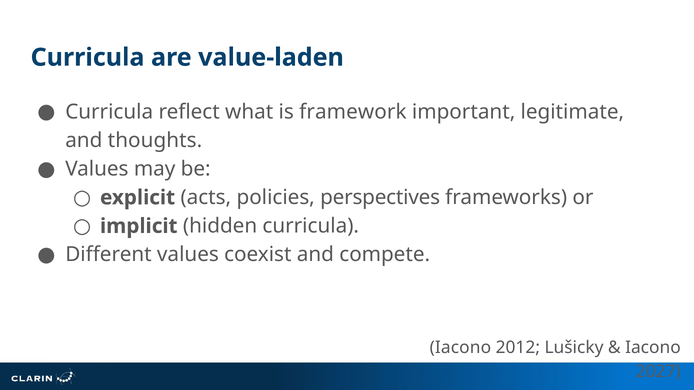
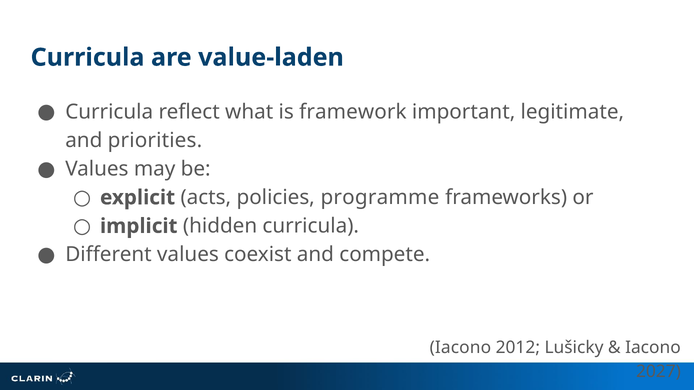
thoughts: thoughts -> priorities
perspectives: perspectives -> programme
